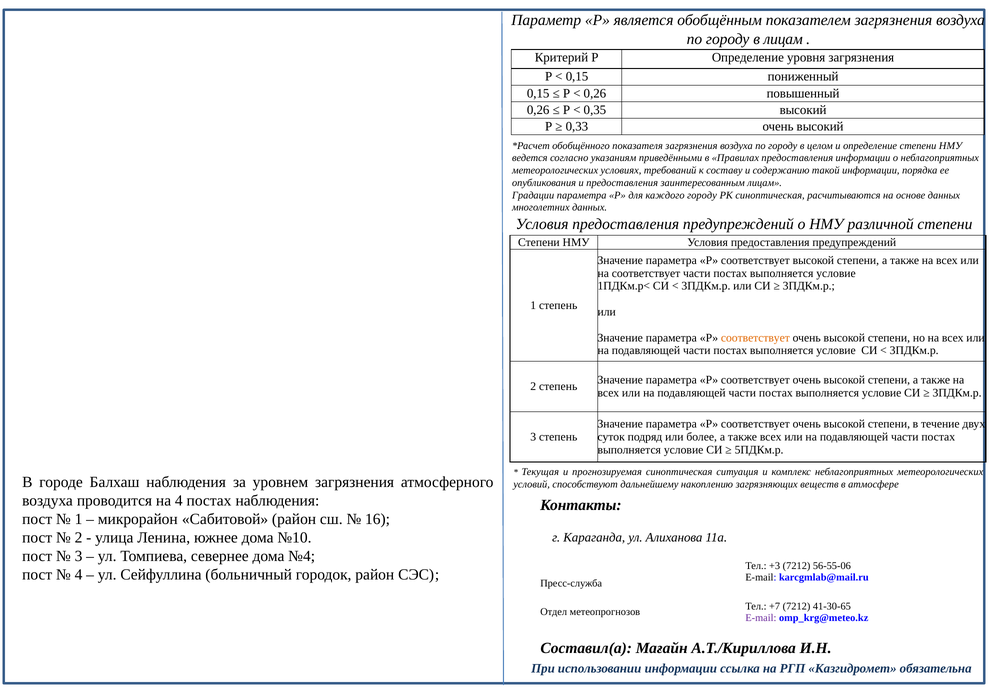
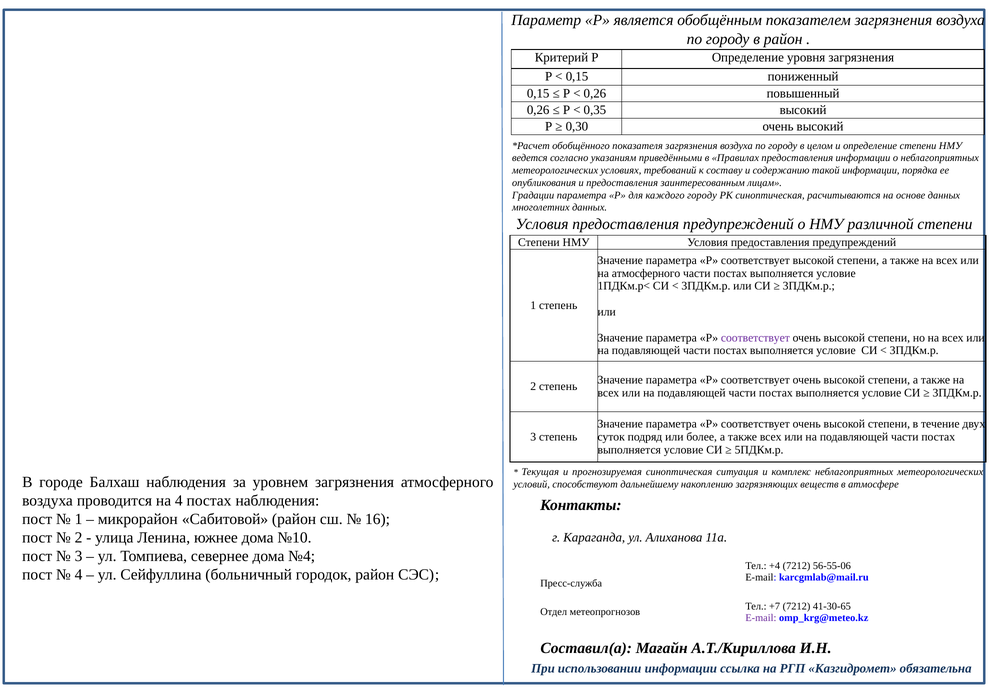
в лицам: лицам -> район
0,33: 0,33 -> 0,30
на соответствует: соответствует -> атмосферного
соответствует at (755, 338) colour: orange -> purple
+3: +3 -> +4
